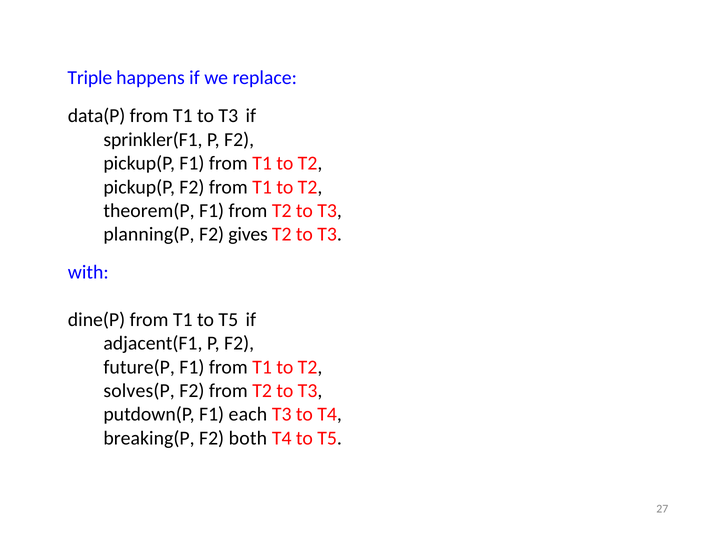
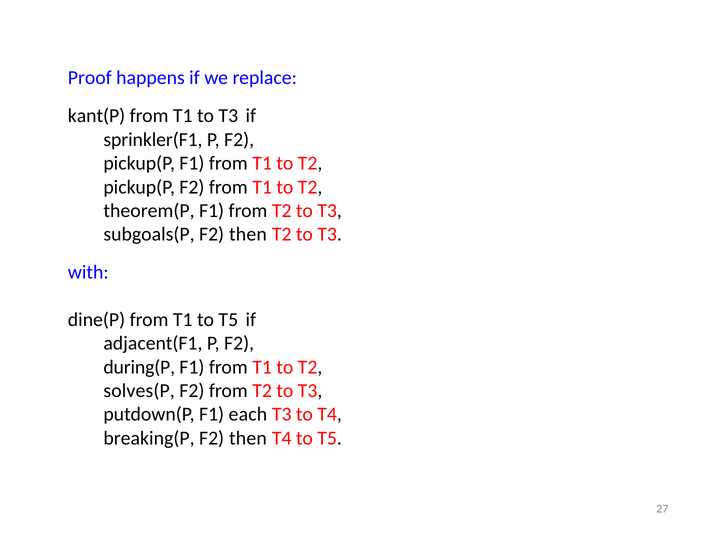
Triple: Triple -> Proof
data(P: data(P -> kant(P
planning(P: planning(P -> subgoals(P
gives at (248, 234): gives -> then
future(P: future(P -> during(P
both at (248, 438): both -> then
